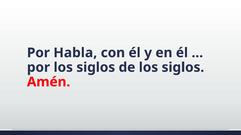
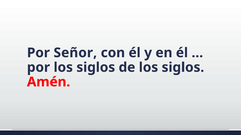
Habla: Habla -> Señor
